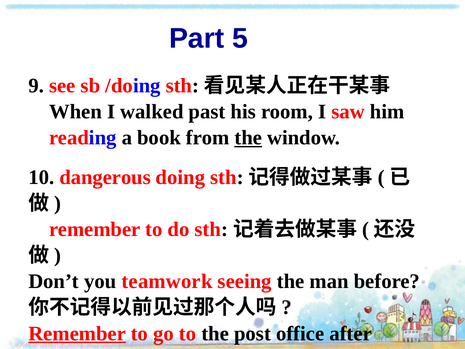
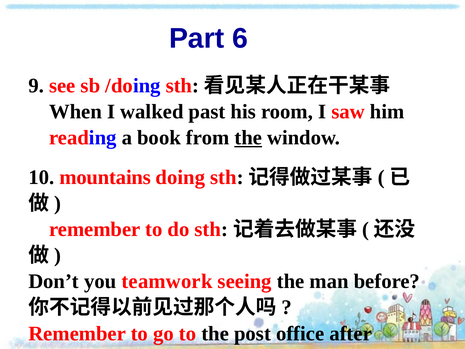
5: 5 -> 6
dangerous: dangerous -> mountains
Remember at (77, 333) underline: present -> none
